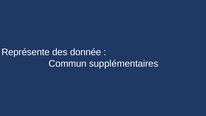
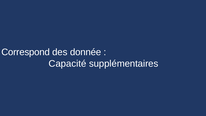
Représente: Représente -> Correspond
Commun: Commun -> Capacité
